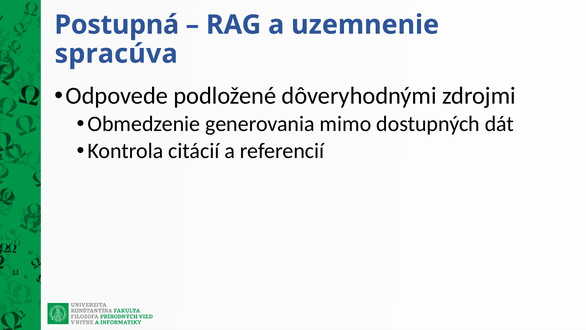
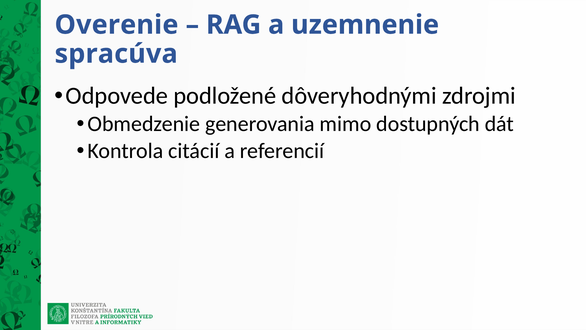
Postupná: Postupná -> Overenie
